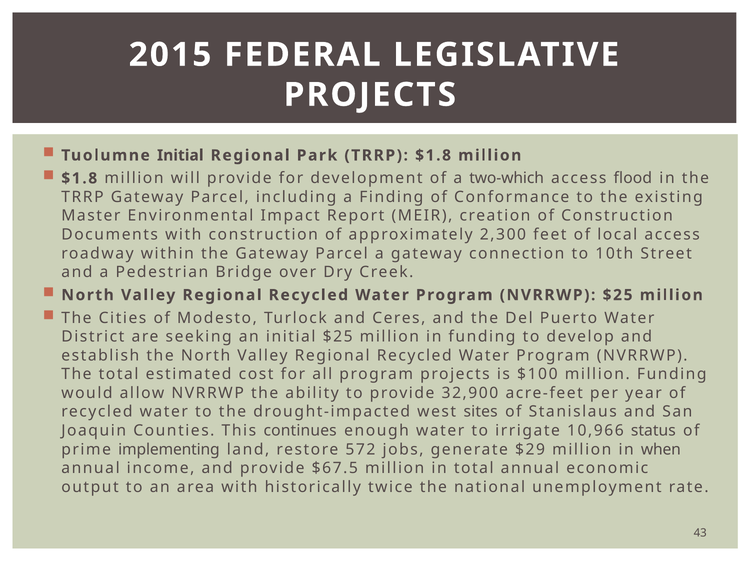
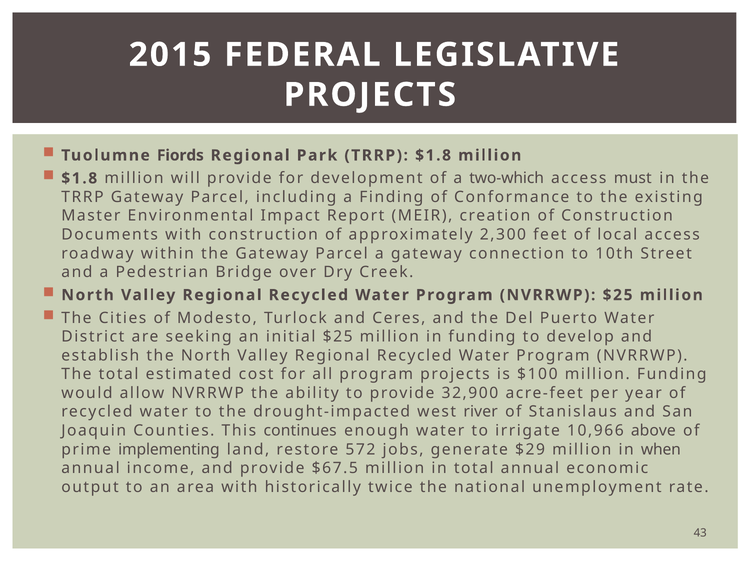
Tuolumne Initial: Initial -> Fiords
flood: flood -> must
sites: sites -> river
status: status -> above
